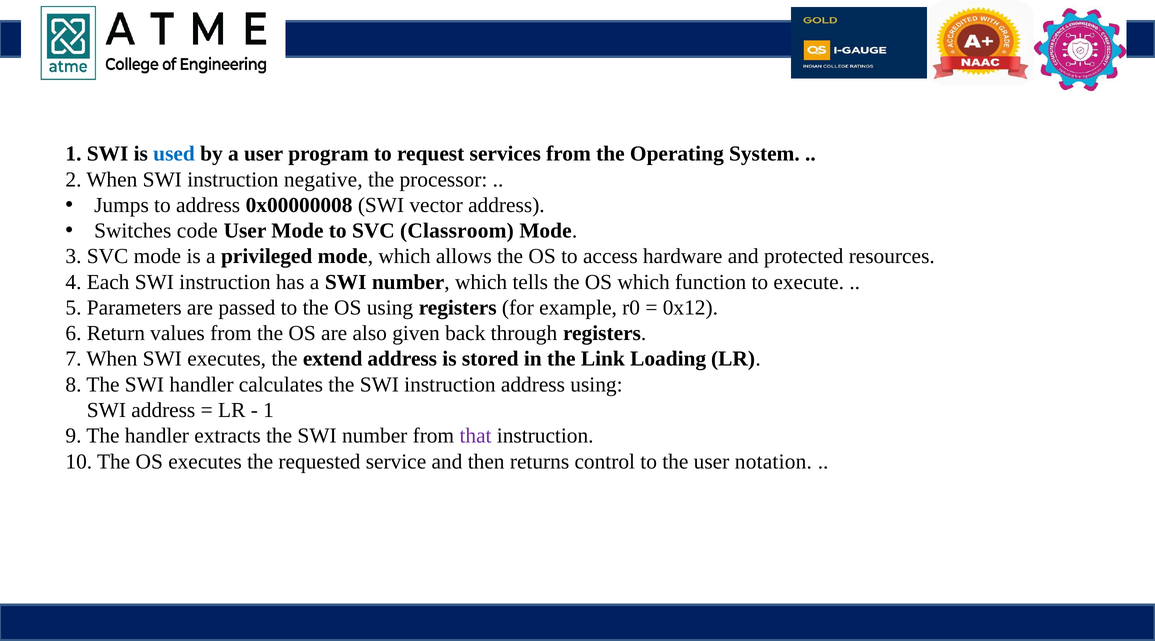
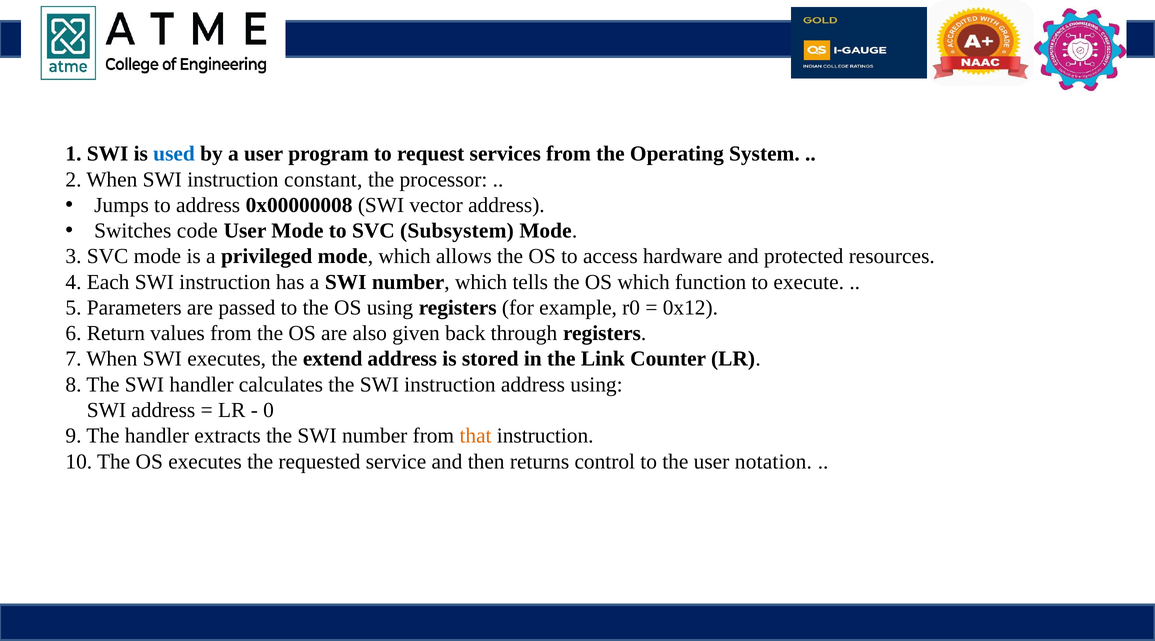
negative: negative -> constant
Classroom: Classroom -> Subsystem
Loading: Loading -> Counter
1 at (269, 411): 1 -> 0
that colour: purple -> orange
